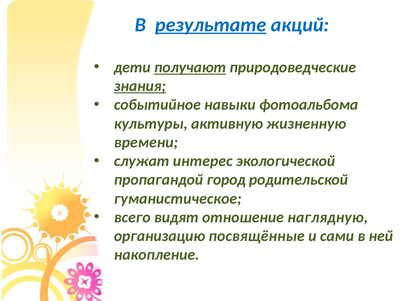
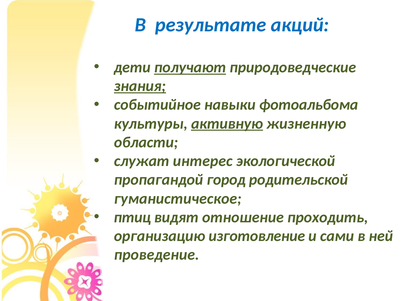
результате underline: present -> none
активную underline: none -> present
времени: времени -> области
всего: всего -> птиц
наглядную: наглядную -> проходить
посвящённые: посвящённые -> изготовление
накопление: накопление -> проведение
